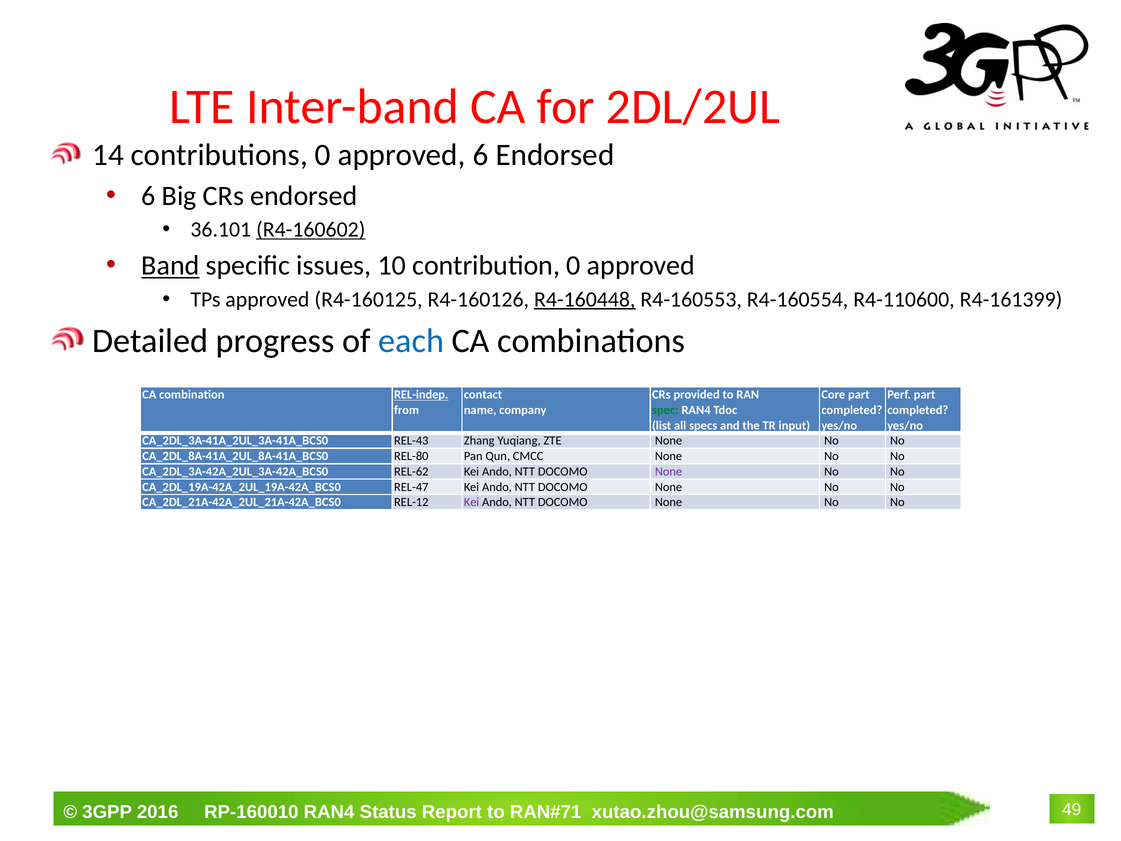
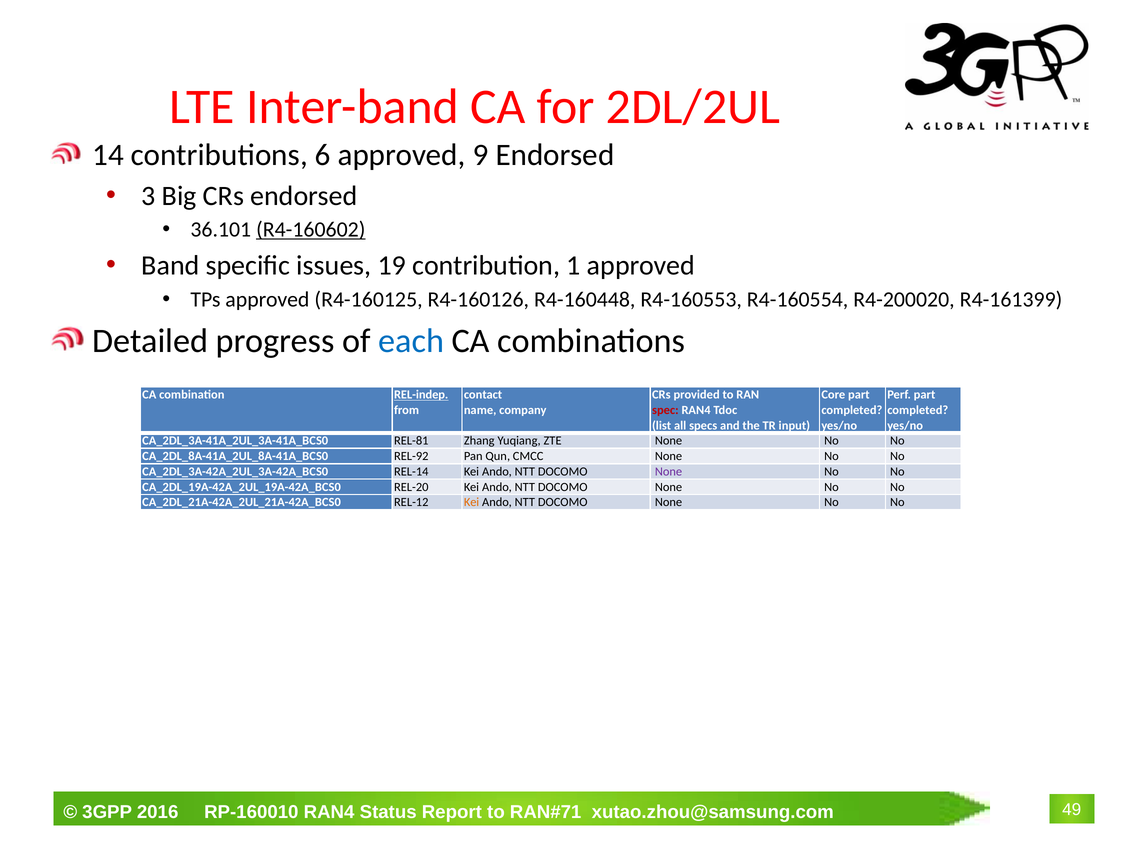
contributions 0: 0 -> 6
approved 6: 6 -> 9
6 at (148, 196): 6 -> 3
Band underline: present -> none
10: 10 -> 19
contribution 0: 0 -> 1
R4-160448 underline: present -> none
R4-110600: R4-110600 -> R4-200020
spec colour: green -> red
REL-43: REL-43 -> REL-81
REL-80: REL-80 -> REL-92
REL-62: REL-62 -> REL-14
REL-47: REL-47 -> REL-20
Kei at (472, 502) colour: purple -> orange
